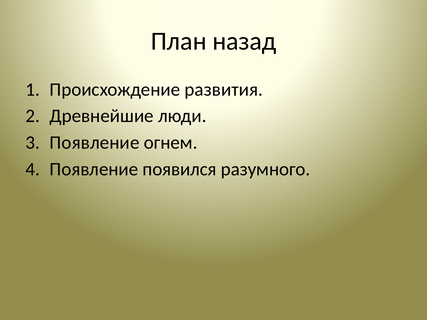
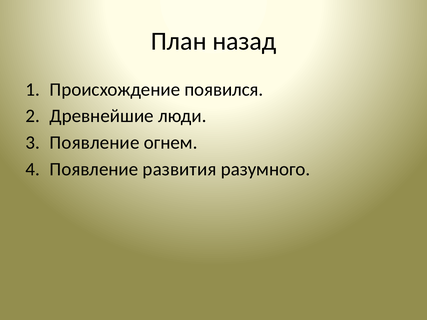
развития: развития -> появился
появился: появился -> развития
